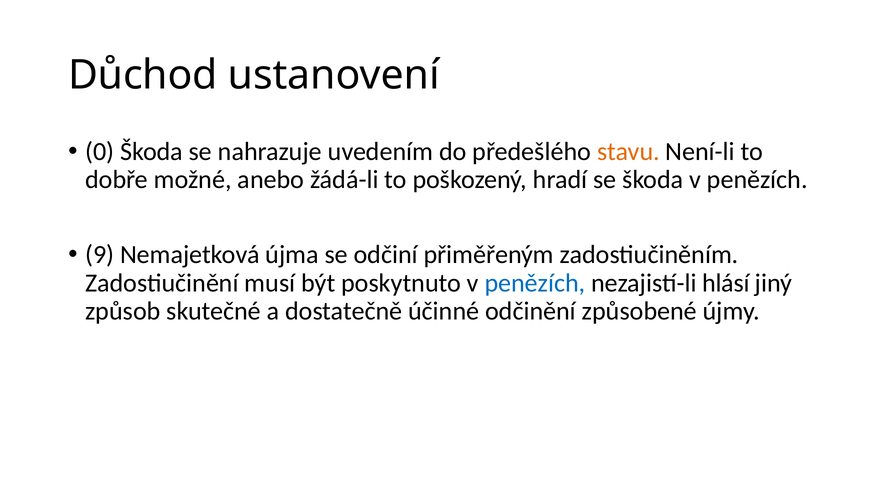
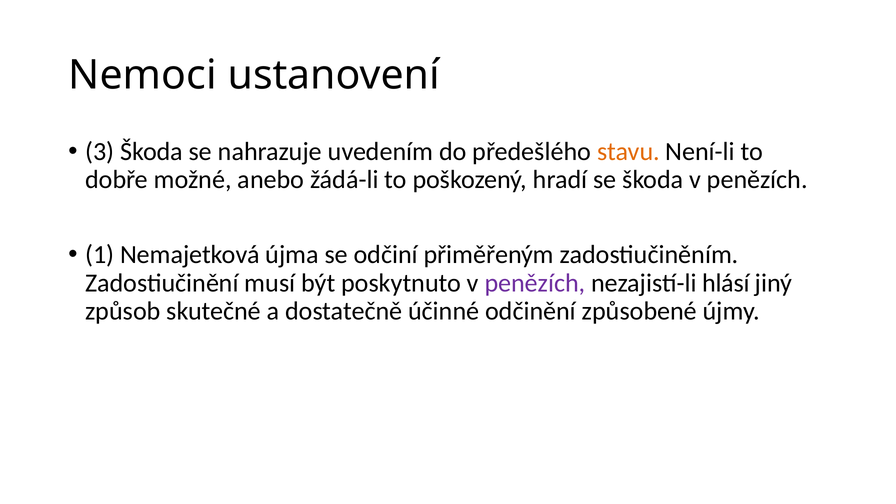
Důchod: Důchod -> Nemoci
0: 0 -> 3
9: 9 -> 1
penězích at (535, 283) colour: blue -> purple
